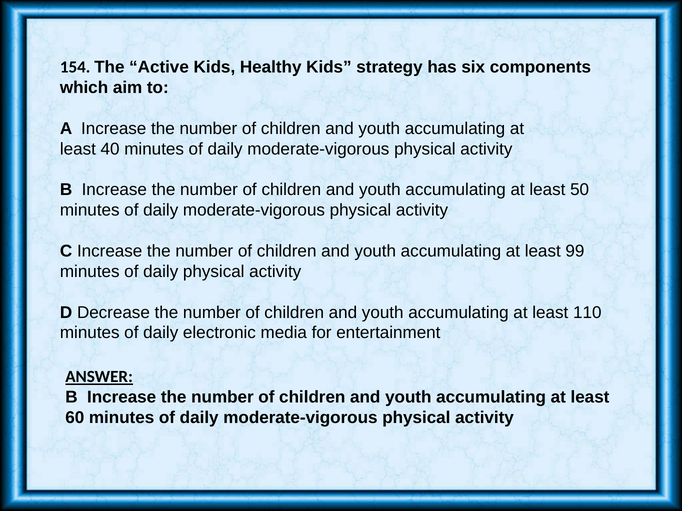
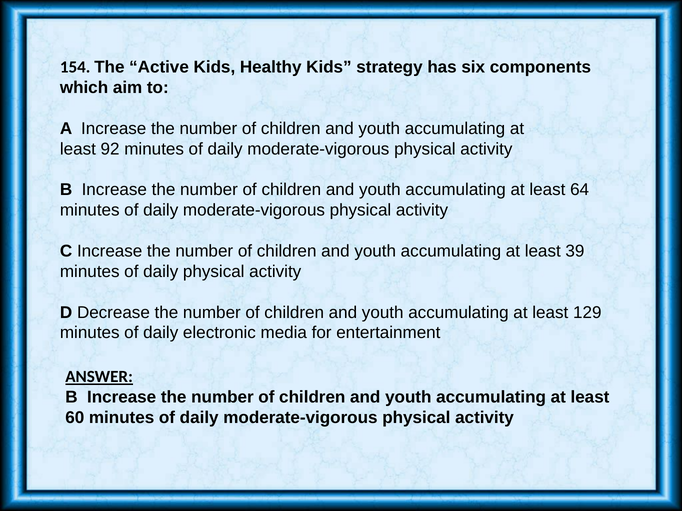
40: 40 -> 92
50: 50 -> 64
99: 99 -> 39
110: 110 -> 129
